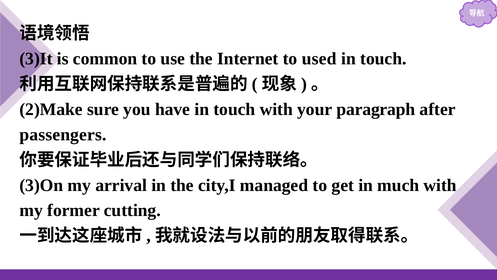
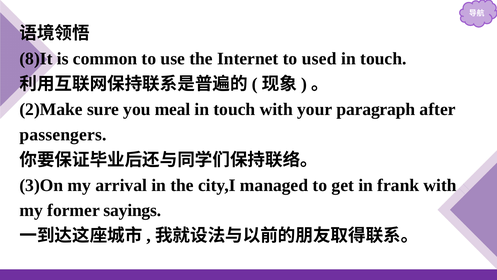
3)It: 3)It -> 8)It
have: have -> meal
much: much -> frank
cutting: cutting -> sayings
